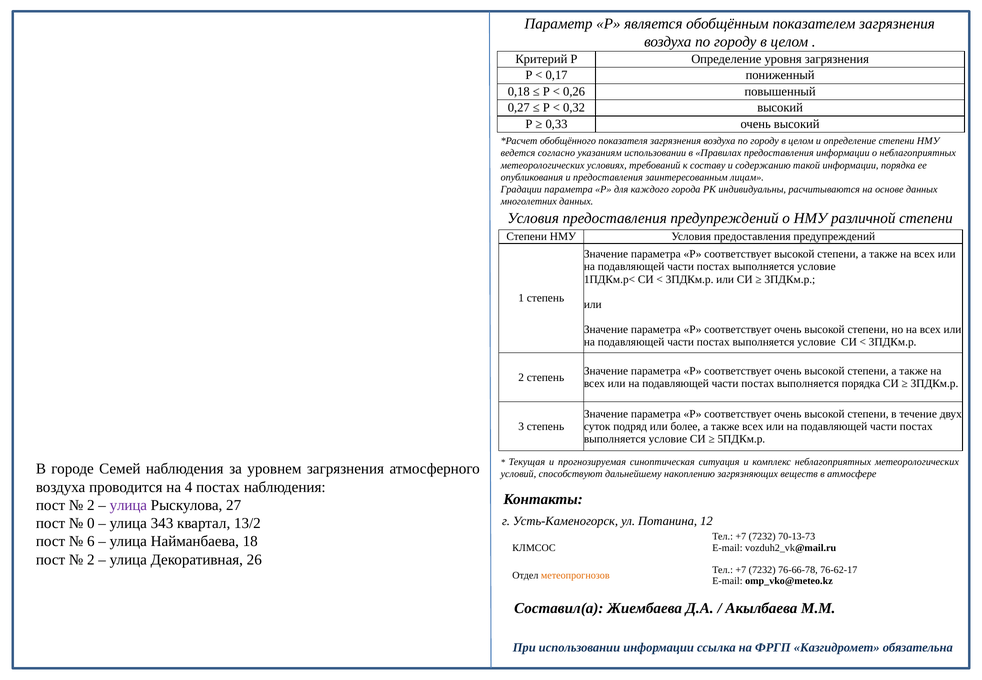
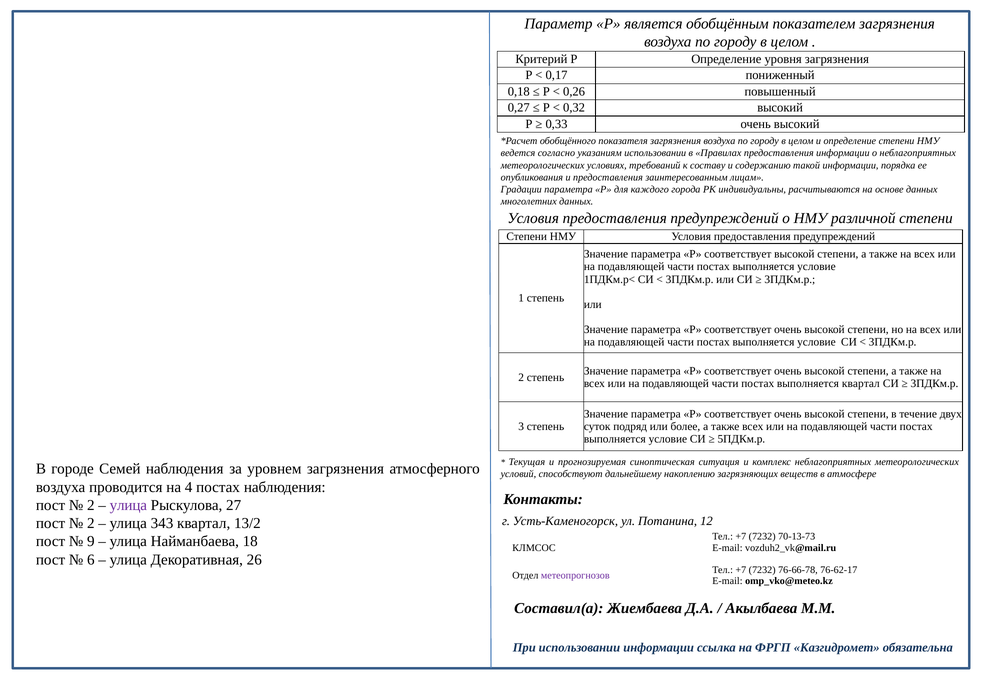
выполняется порядка: порядка -> квартал
0 at (91, 523): 0 -> 2
6: 6 -> 9
2 at (91, 559): 2 -> 6
метеопрогнозов colour: orange -> purple
